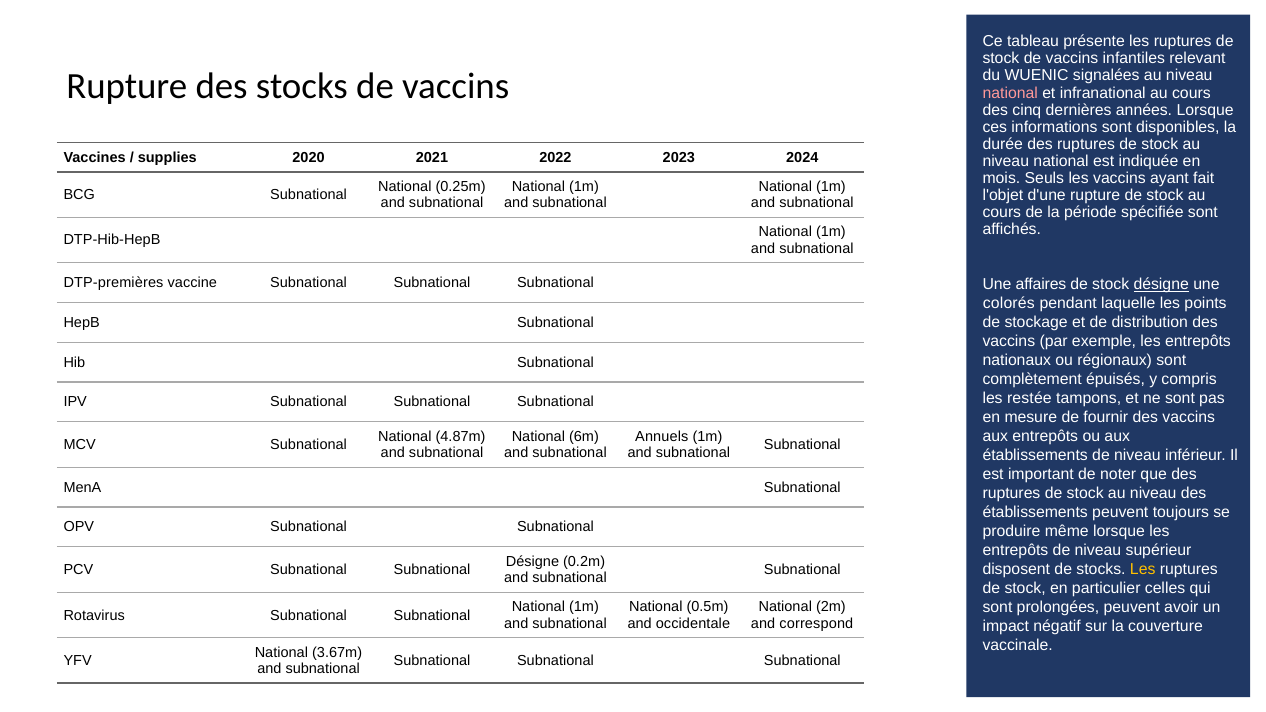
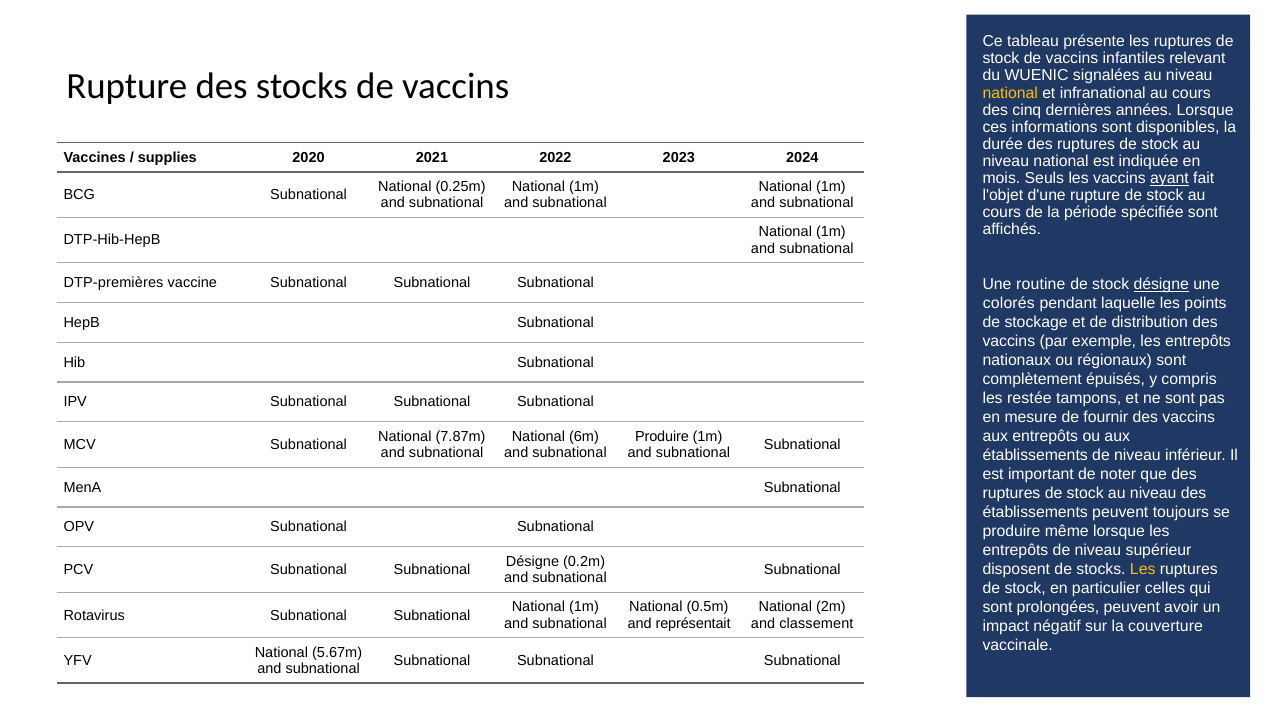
national at (1010, 93) colour: pink -> yellow
ayant underline: none -> present
affaires: affaires -> routine
4.87m: 4.87m -> 7.87m
Annuels at (662, 437): Annuels -> Produire
occidentale: occidentale -> représentait
correspond: correspond -> classement
3.67m: 3.67m -> 5.67m
